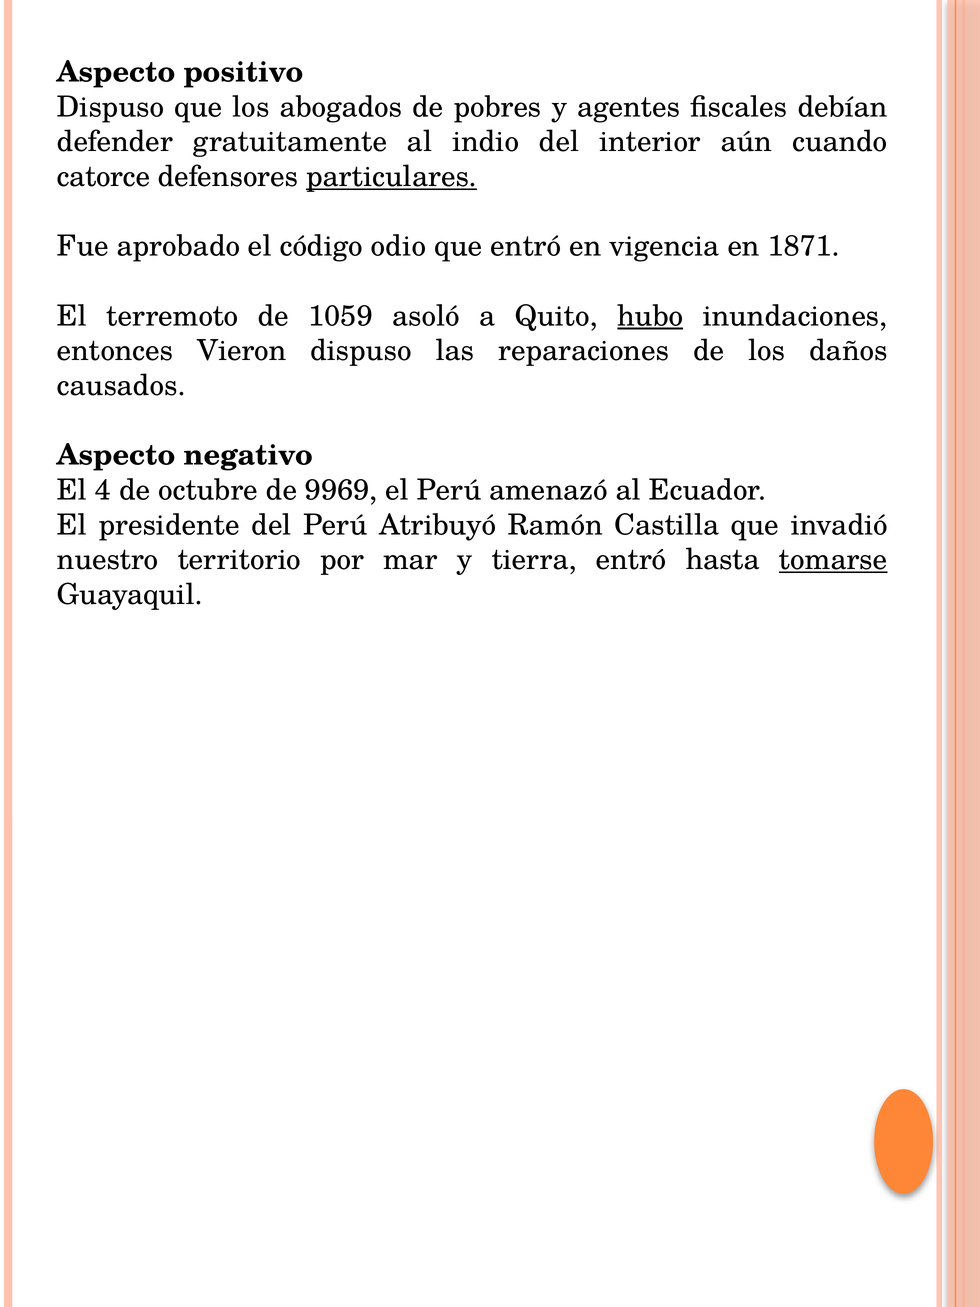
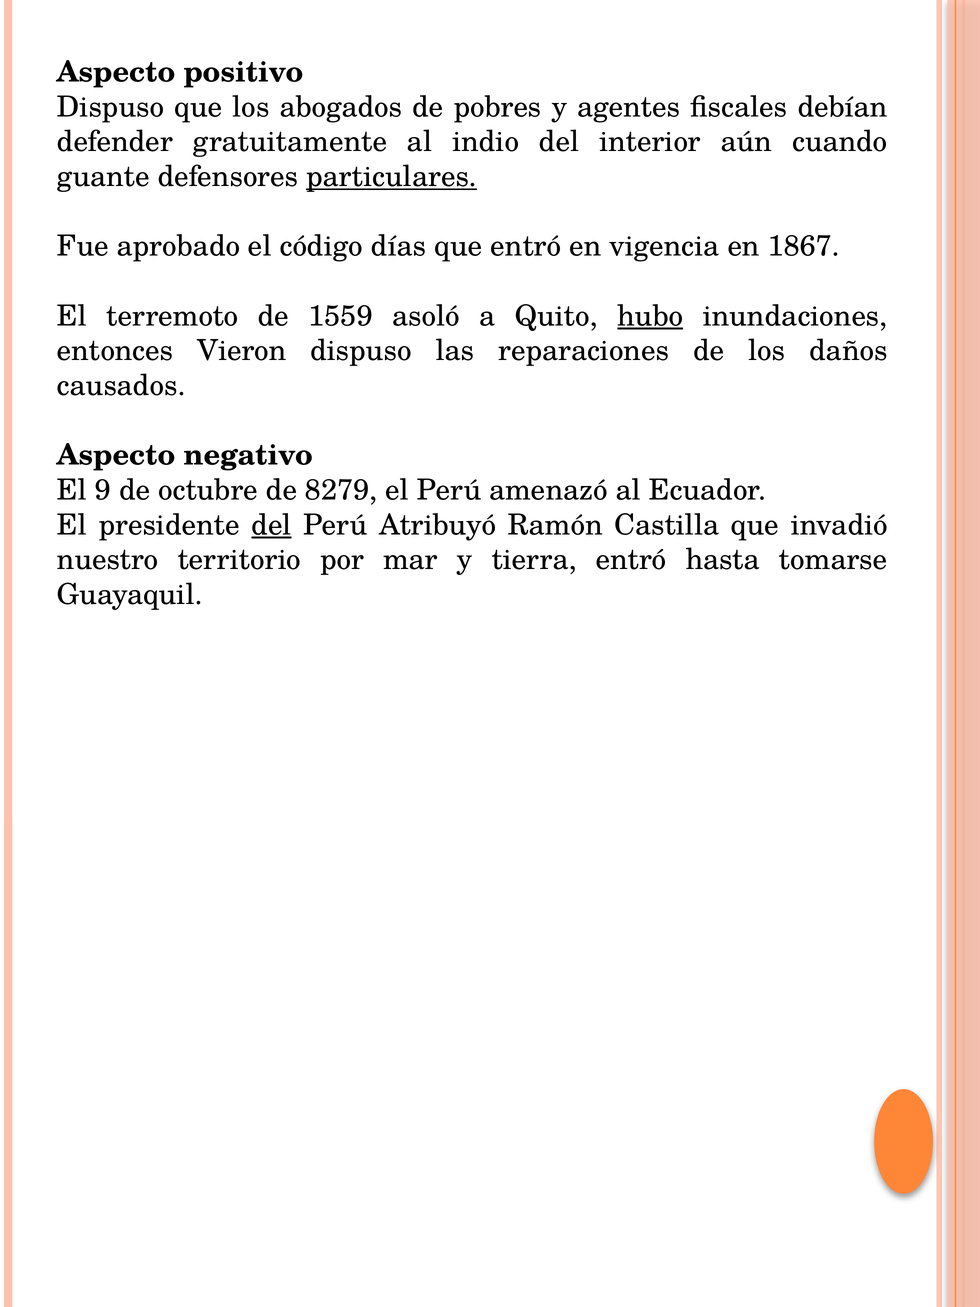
catorce: catorce -> guante
odio: odio -> días
1871: 1871 -> 1867
1059: 1059 -> 1559
4: 4 -> 9
9969: 9969 -> 8279
del at (272, 525) underline: none -> present
tomarse underline: present -> none
